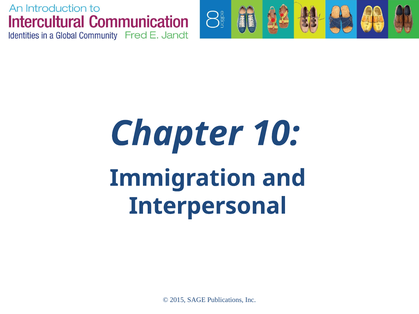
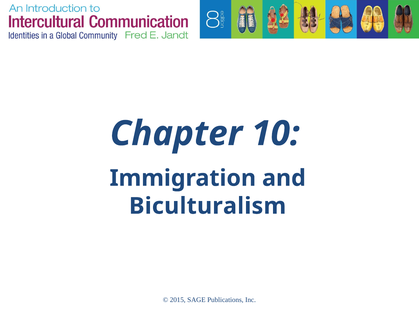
Interpersonal: Interpersonal -> Biculturalism
